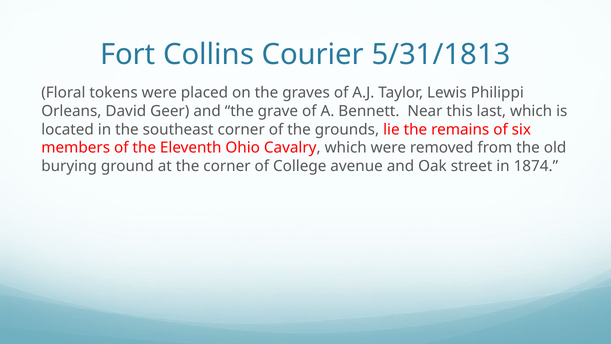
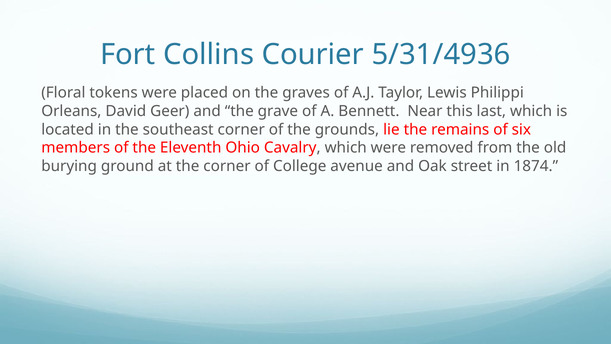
5/31/1813: 5/31/1813 -> 5/31/4936
